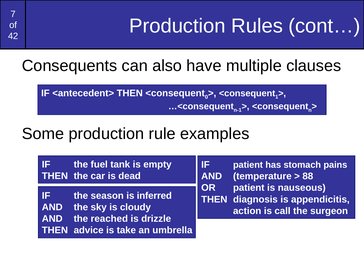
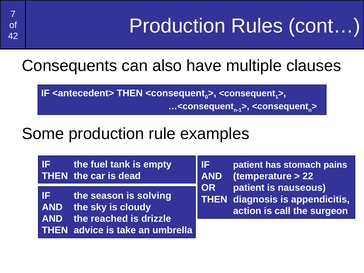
88: 88 -> 22
inferred: inferred -> solving
